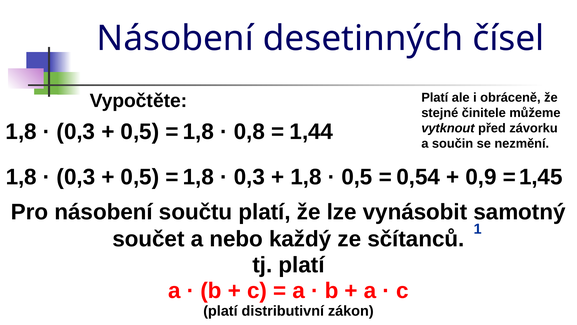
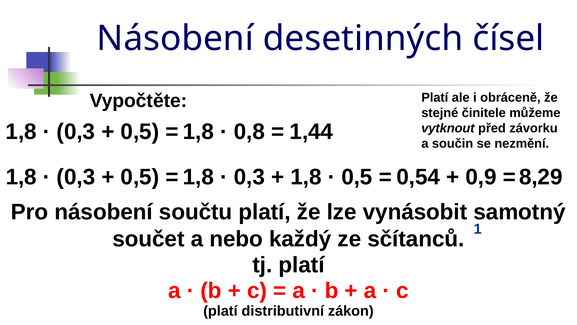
1,45: 1,45 -> 8,29
